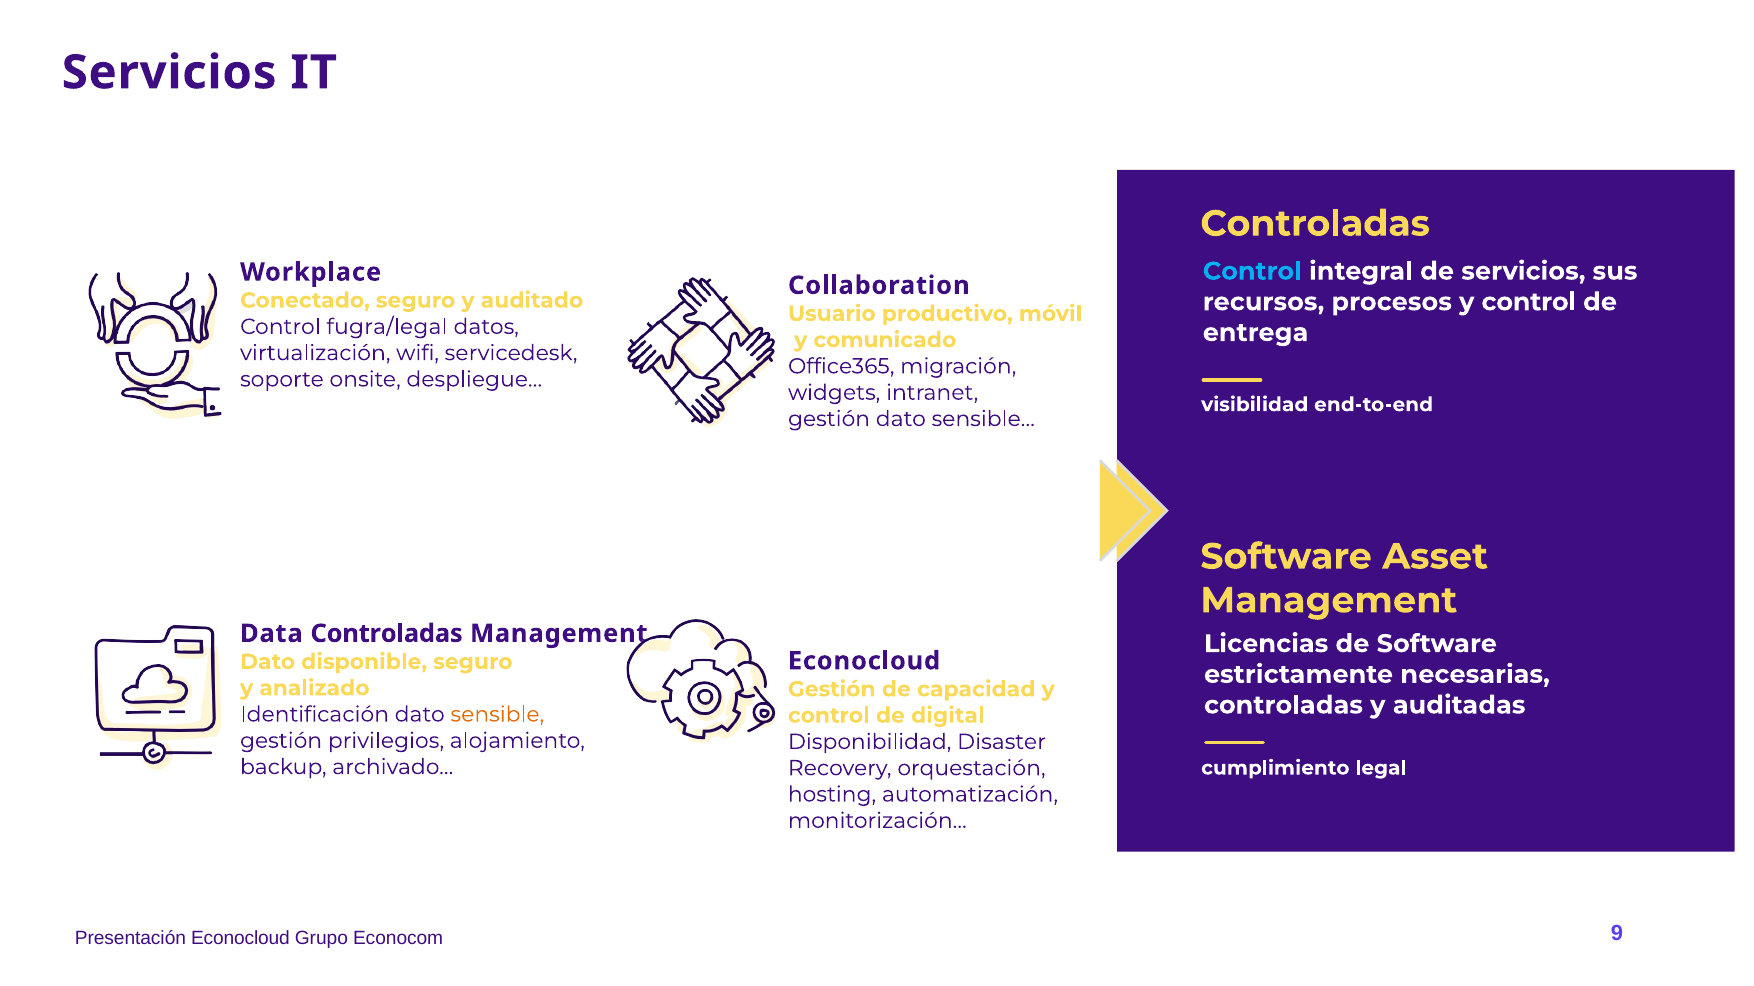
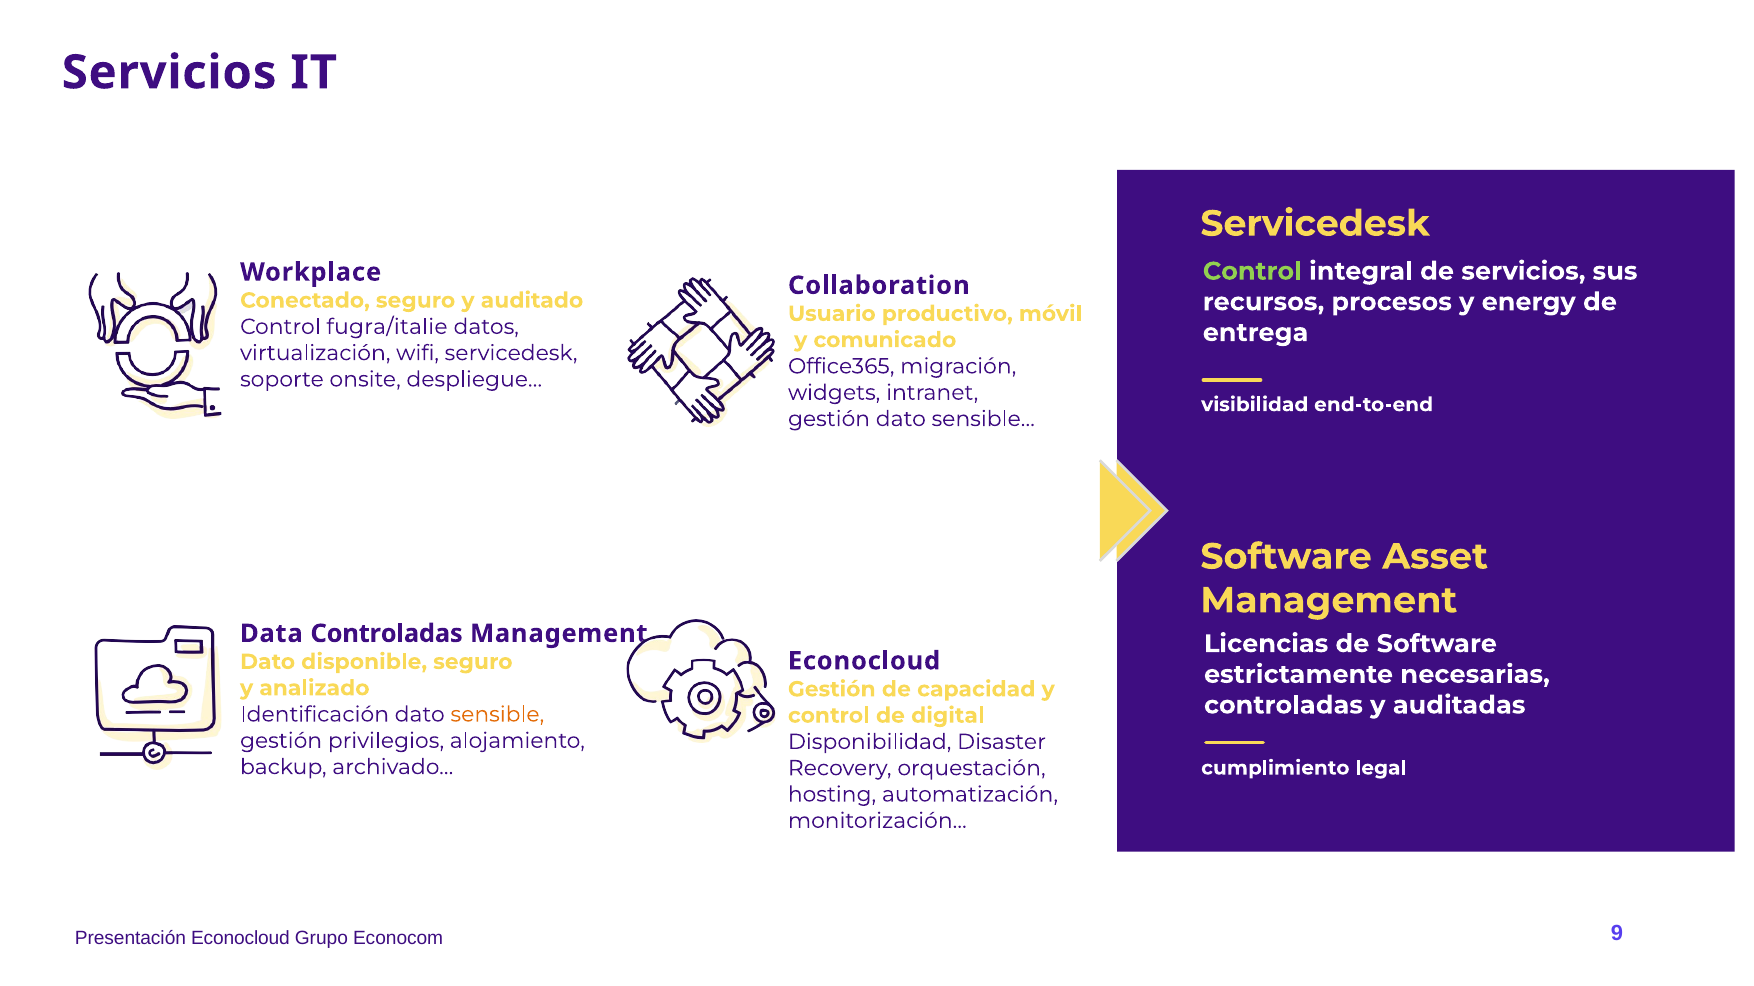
Controladas at (1315, 224): Controladas -> Servicedesk
Control at (1252, 271) colour: light blue -> light green
procesos y control: control -> energy
fugra/legal: fugra/legal -> fugra/italie
